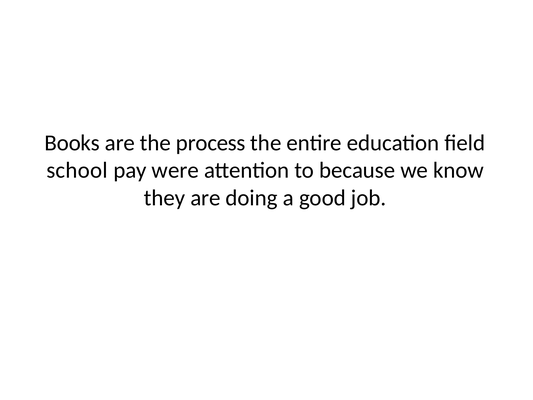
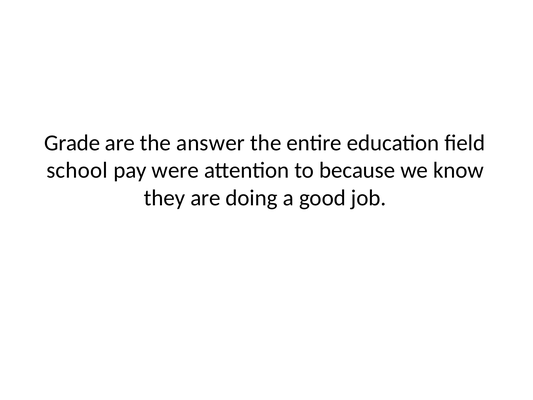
Books: Books -> Grade
process: process -> answer
